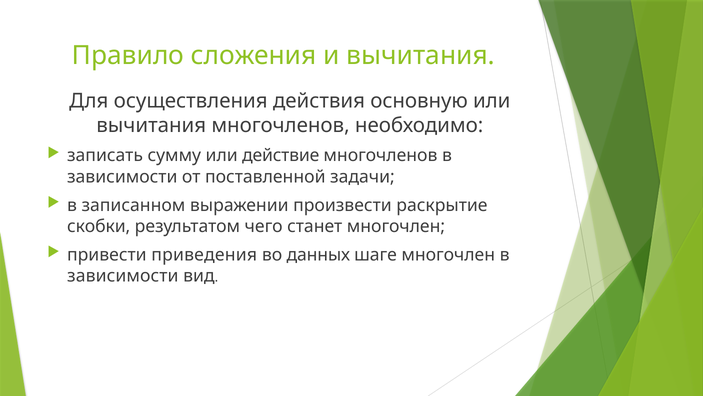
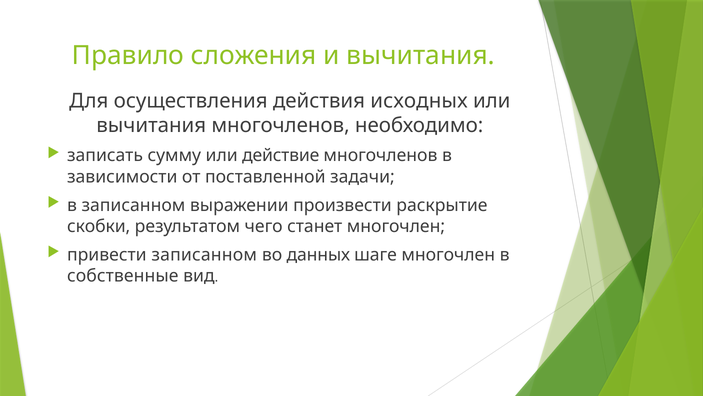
основную: основную -> исходных
привести приведения: приведения -> записанном
зависимости at (123, 276): зависимости -> собственные
